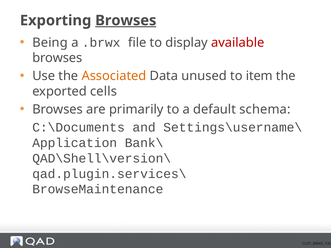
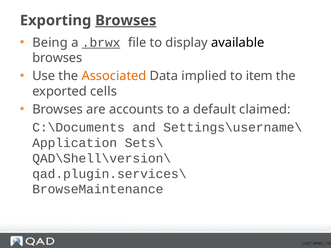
.brwx underline: none -> present
available colour: red -> black
unused: unused -> implied
primarily: primarily -> accounts
schema: schema -> claimed
Bank\: Bank\ -> Sets\
